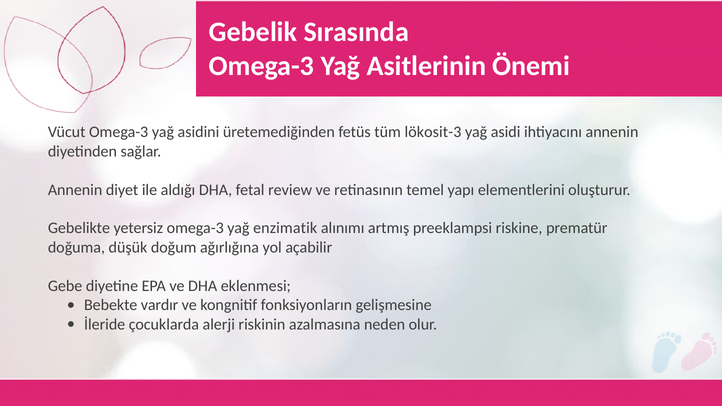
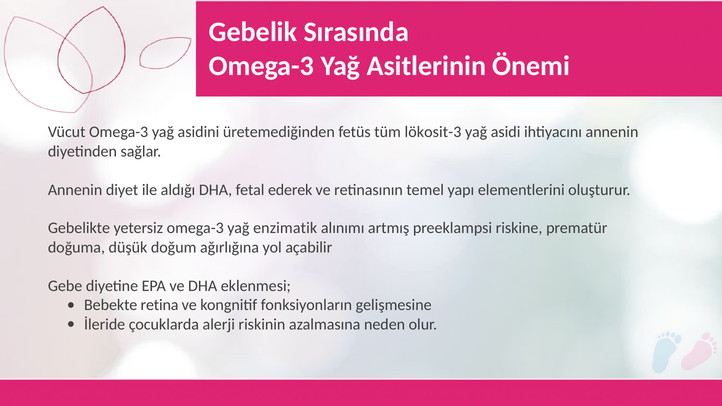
review: review -> ederek
vardır: vardır -> retina
